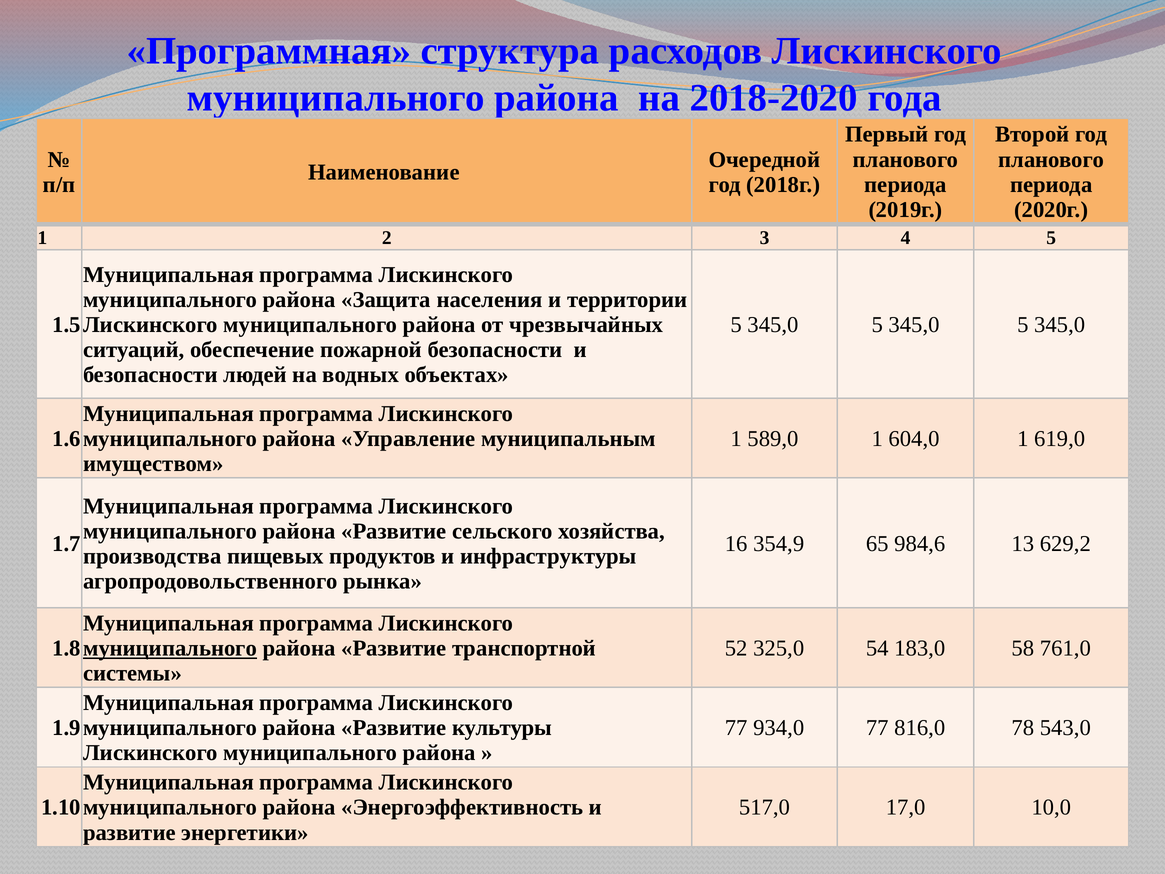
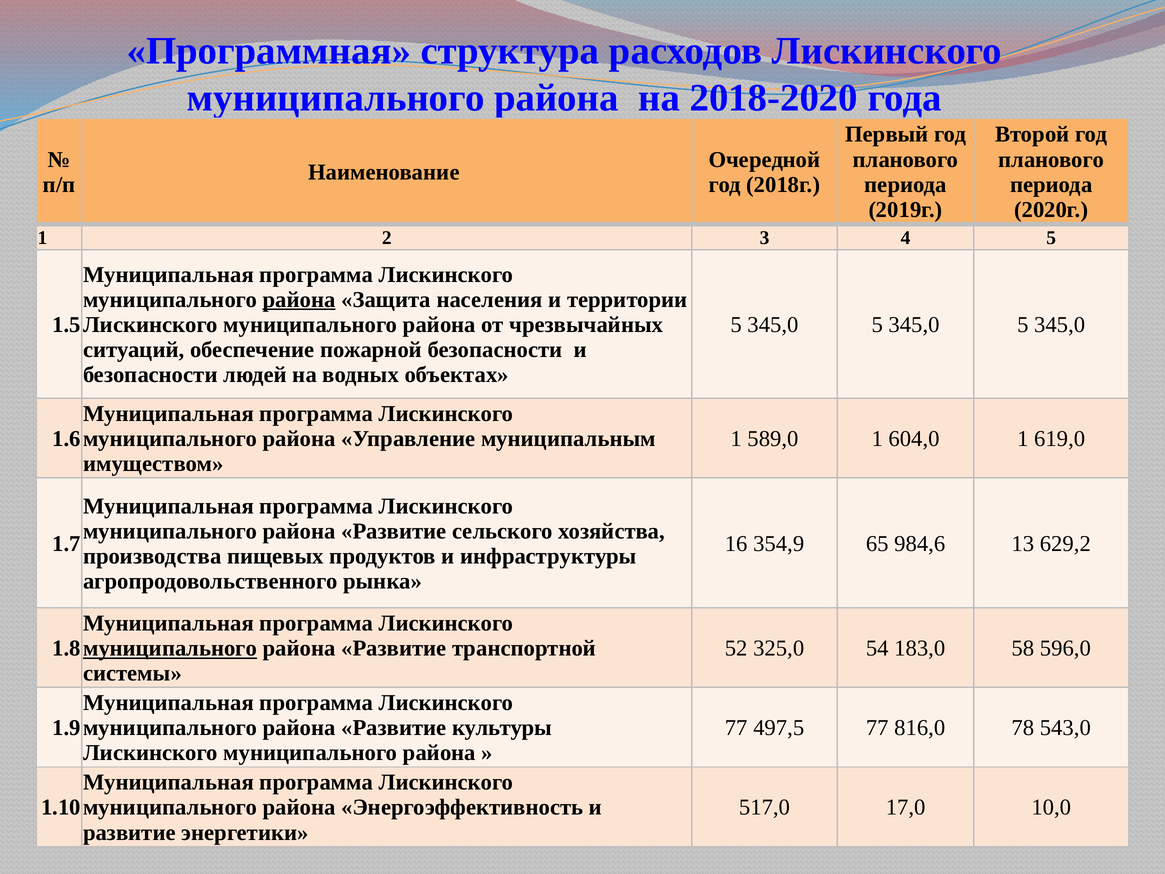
района at (299, 300) underline: none -> present
761,0: 761,0 -> 596,0
934,0: 934,0 -> 497,5
